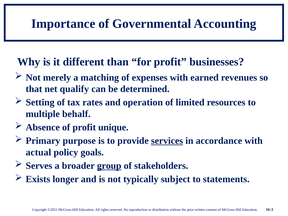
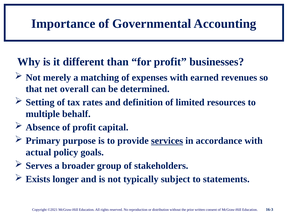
qualify: qualify -> overall
operation: operation -> definition
unique: unique -> capital
group underline: present -> none
